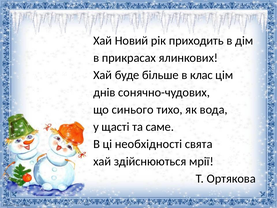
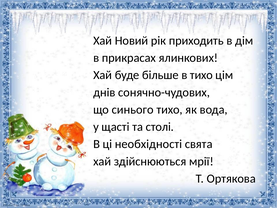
в клас: клас -> тихо
саме: саме -> столі
